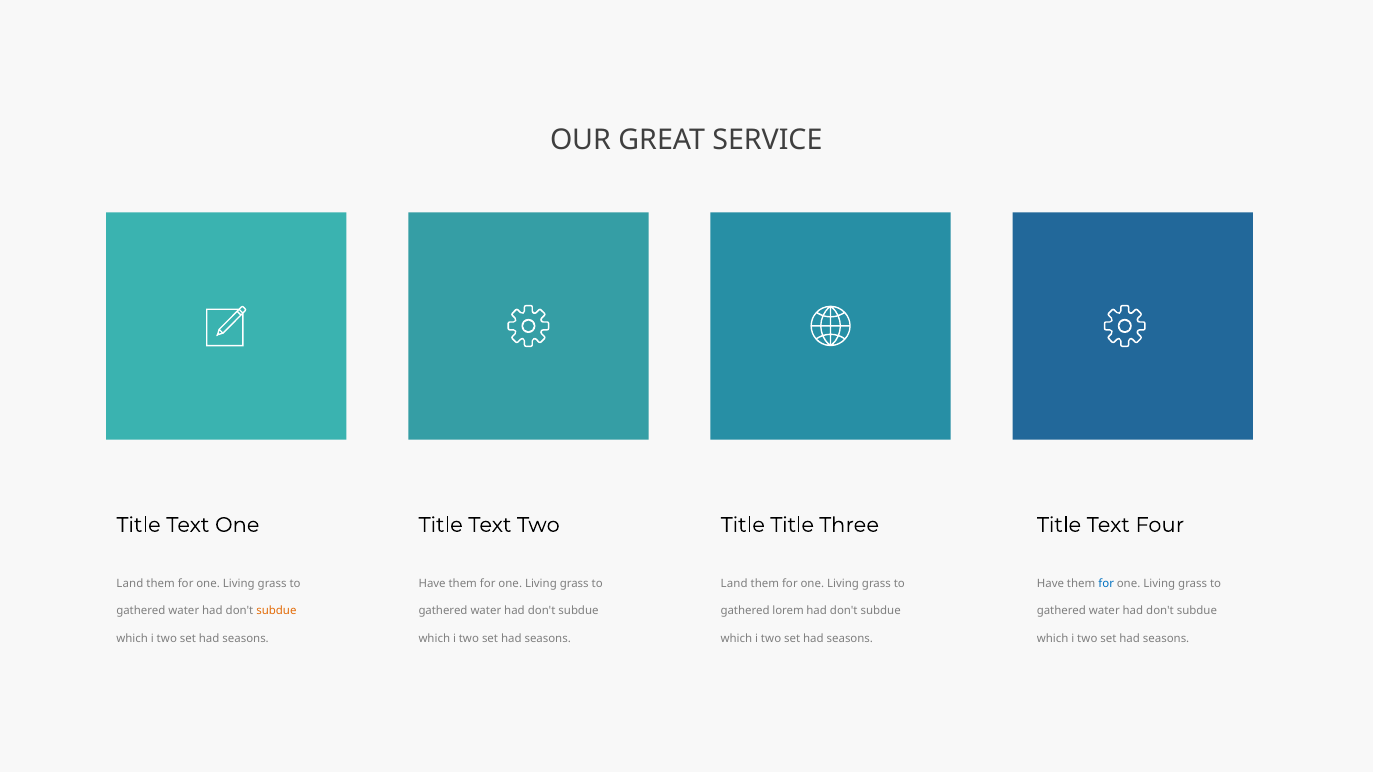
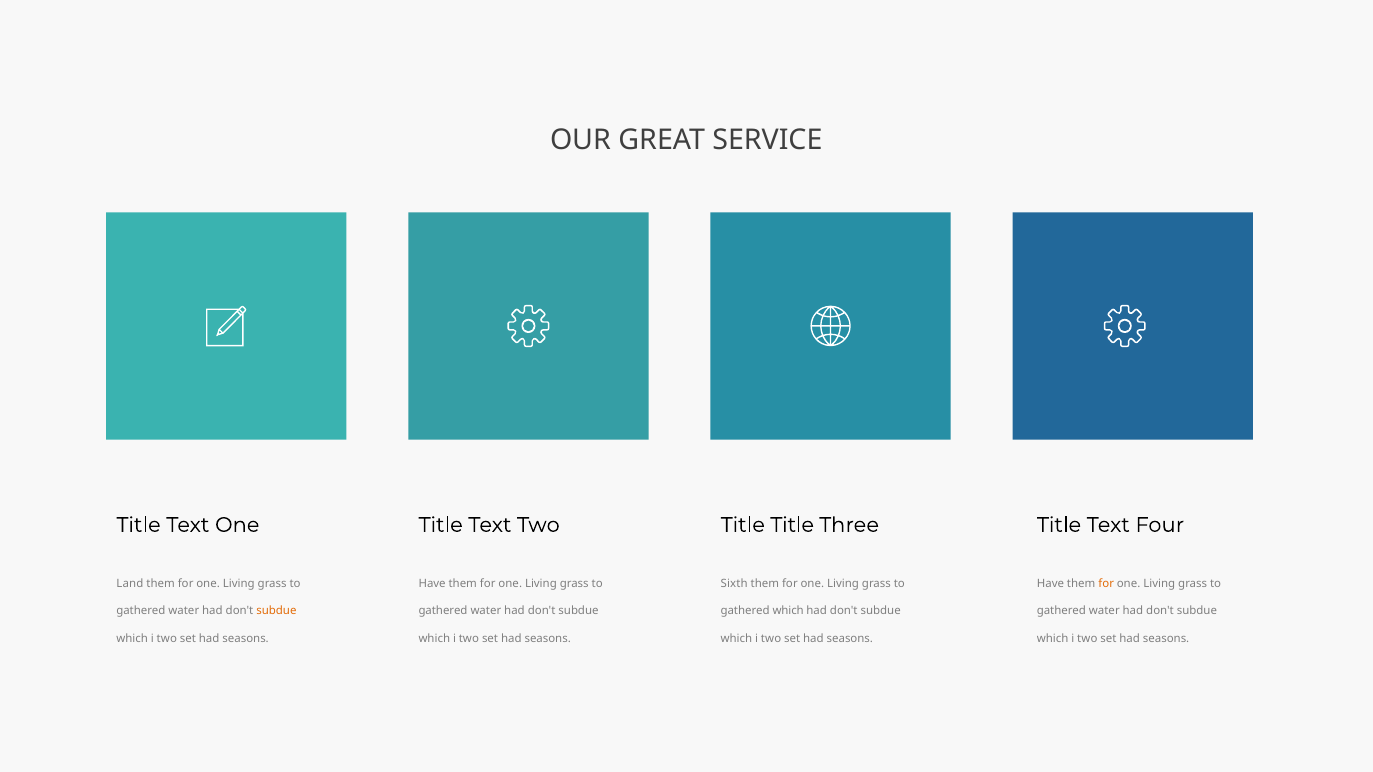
Land at (734, 584): Land -> Sixth
for at (1106, 584) colour: blue -> orange
gathered lorem: lorem -> which
